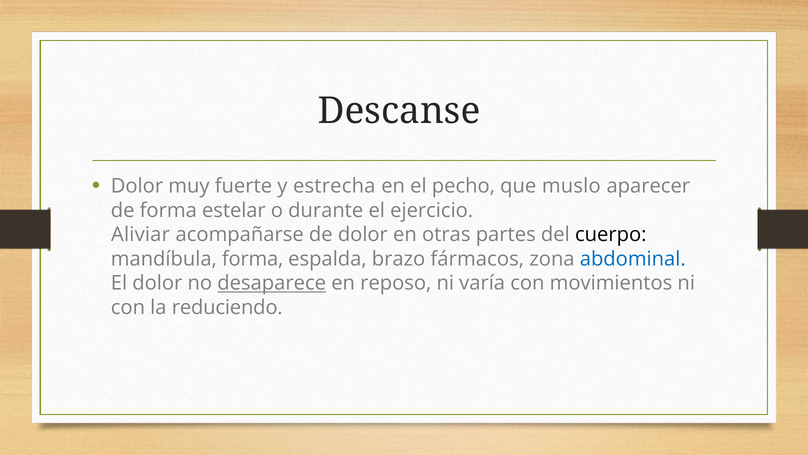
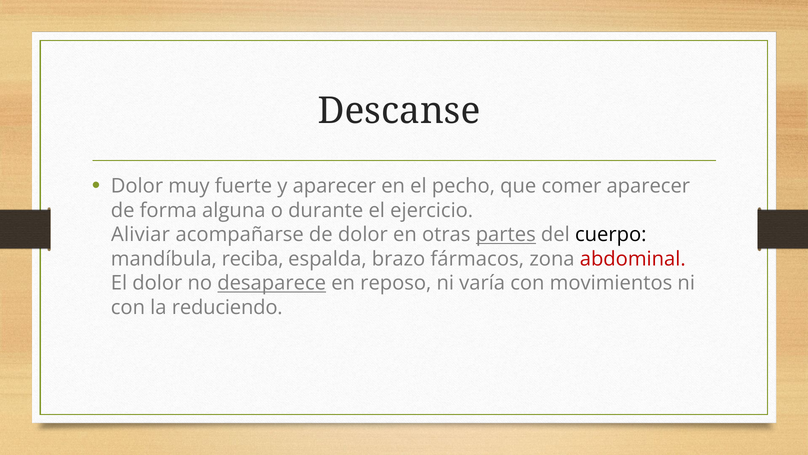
y estrecha: estrecha -> aparecer
muslo: muslo -> comer
estelar: estelar -> alguna
partes underline: none -> present
mandíbula forma: forma -> reciba
abdominal colour: blue -> red
